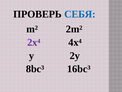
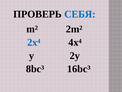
2x⁴ colour: purple -> blue
